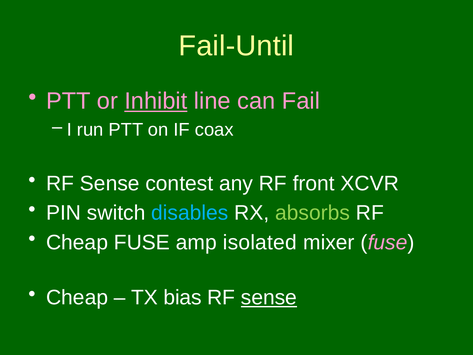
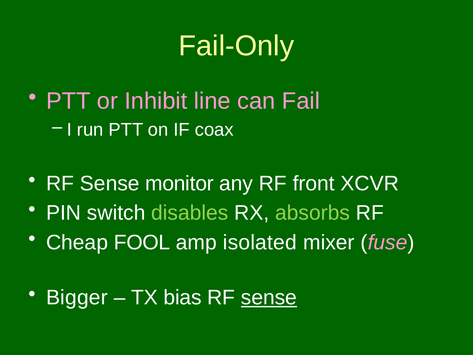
Fail-Until: Fail-Until -> Fail-Only
Inhibit underline: present -> none
contest: contest -> monitor
disables colour: light blue -> light green
Cheap FUSE: FUSE -> FOOL
Cheap at (77, 297): Cheap -> Bigger
